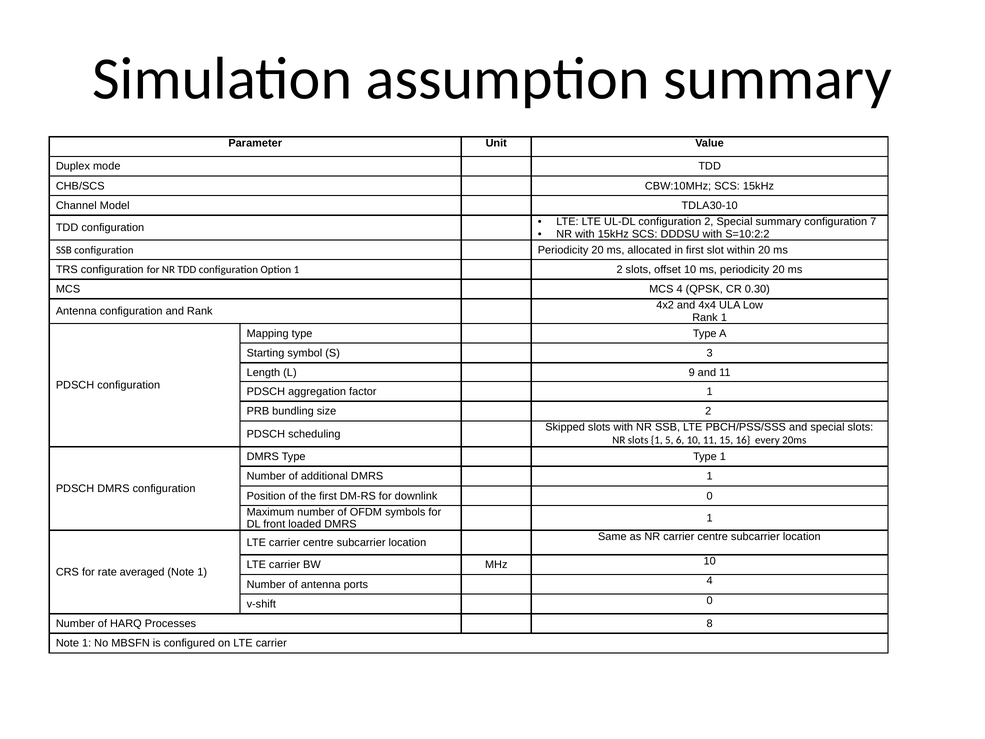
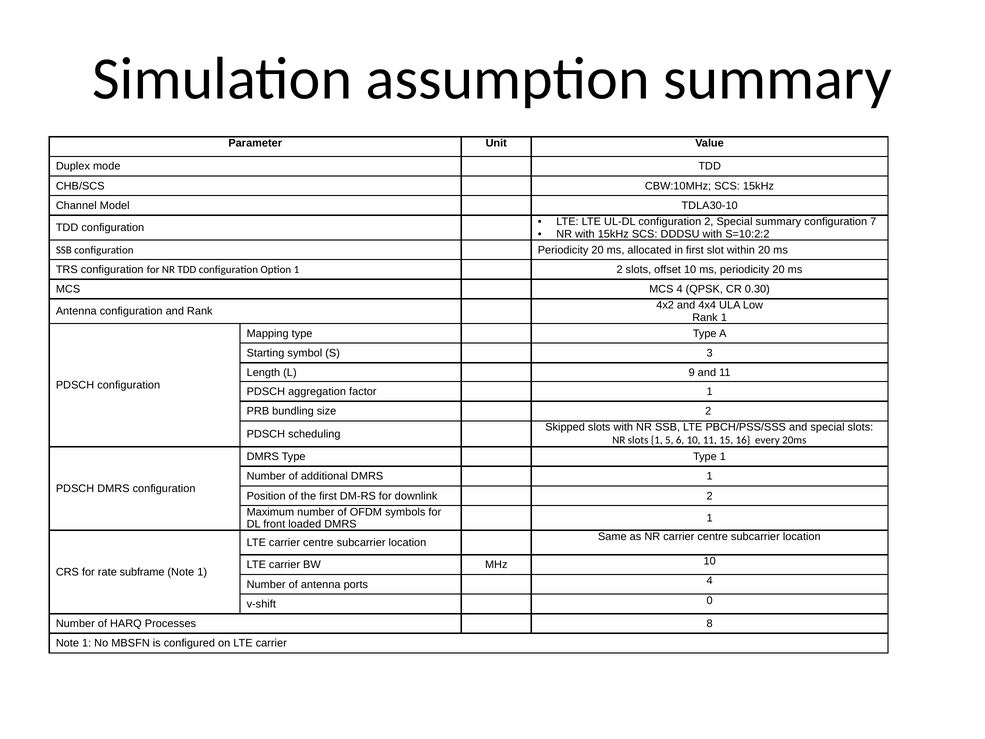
downlink 0: 0 -> 2
averaged: averaged -> subframe
